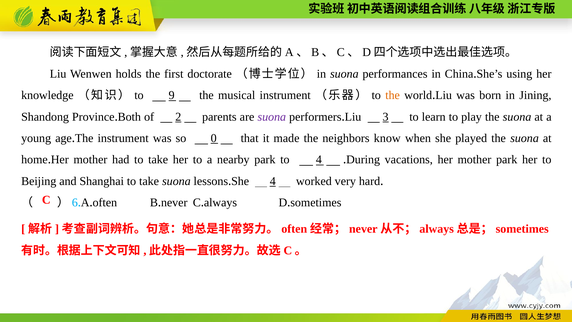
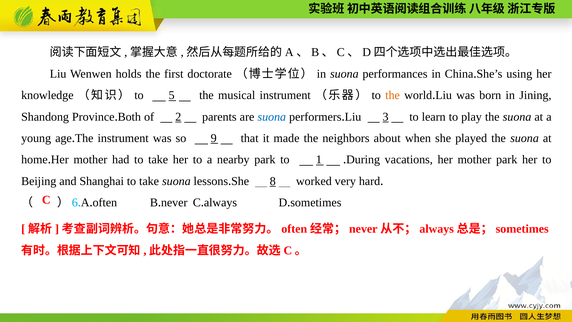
9: 9 -> 5
suona at (272, 117) colour: purple -> blue
0: 0 -> 9
know: know -> about
to 4: 4 -> 1
She 4: 4 -> 8
